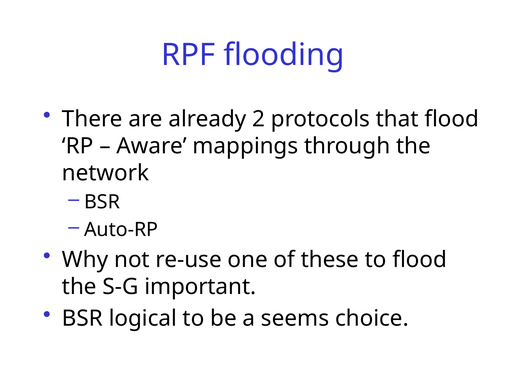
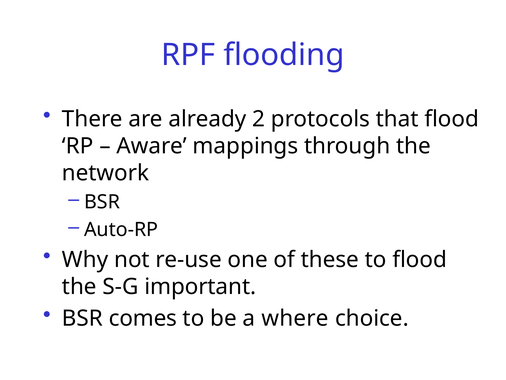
logical: logical -> comes
seems: seems -> where
